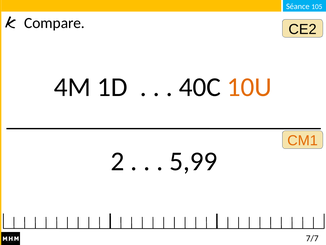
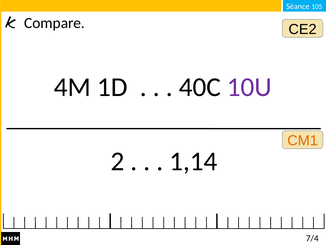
10U colour: orange -> purple
5,99: 5,99 -> 1,14
7/7: 7/7 -> 7/4
